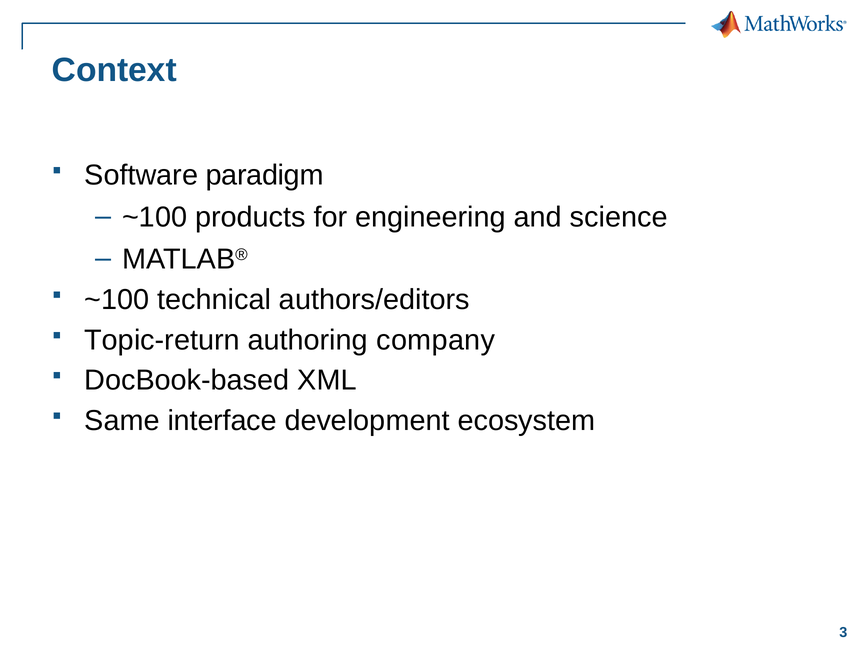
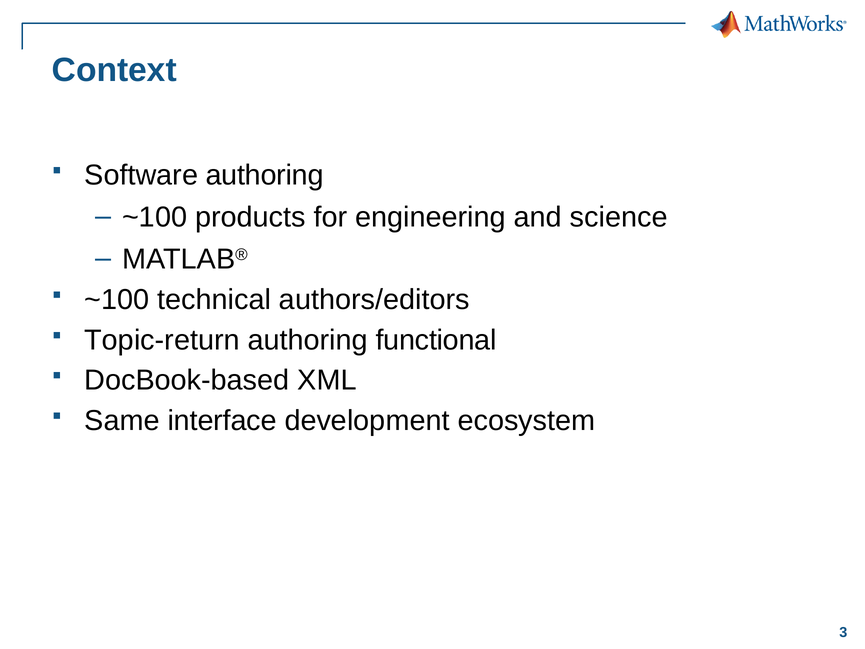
Software paradigm: paradigm -> authoring
company: company -> functional
